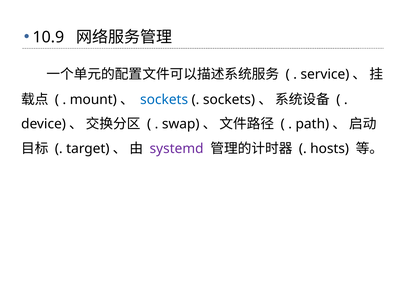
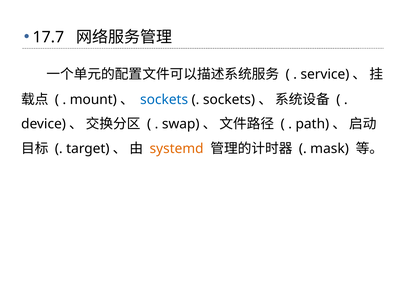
10.9: 10.9 -> 17.7
systemd colour: purple -> orange
hosts: hosts -> mask
